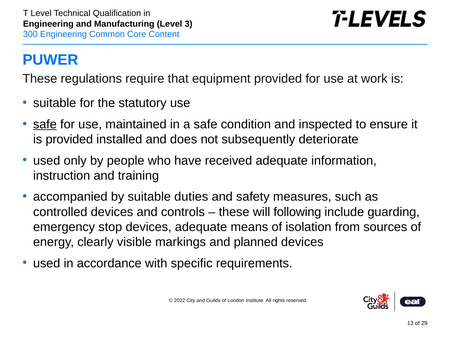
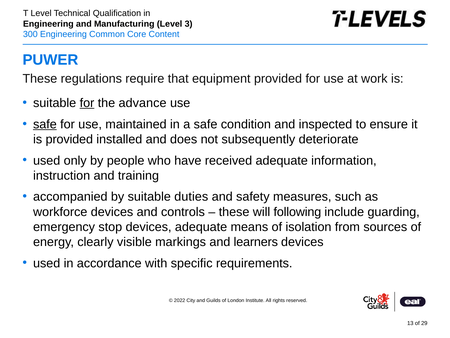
for at (87, 103) underline: none -> present
statutory: statutory -> advance
controlled: controlled -> workforce
planned: planned -> learners
